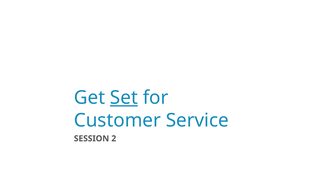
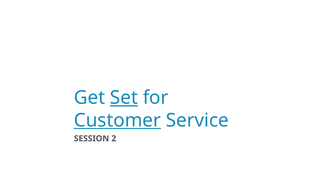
Customer underline: none -> present
